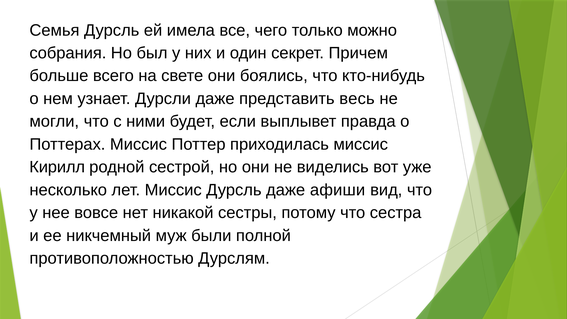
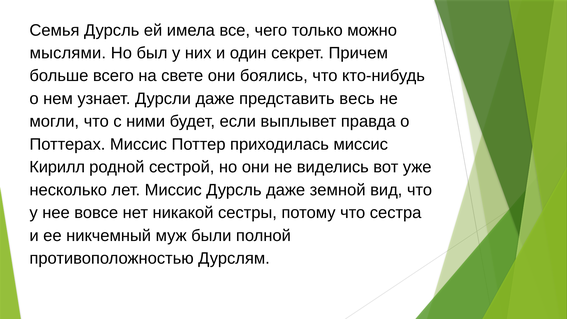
собрания: собрания -> мыслями
афиши: афиши -> земной
